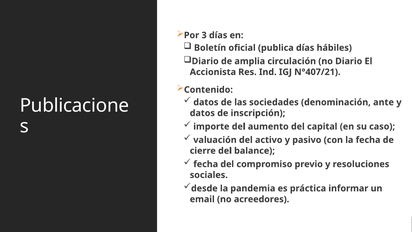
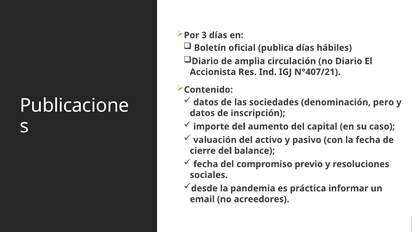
ante: ante -> pero
